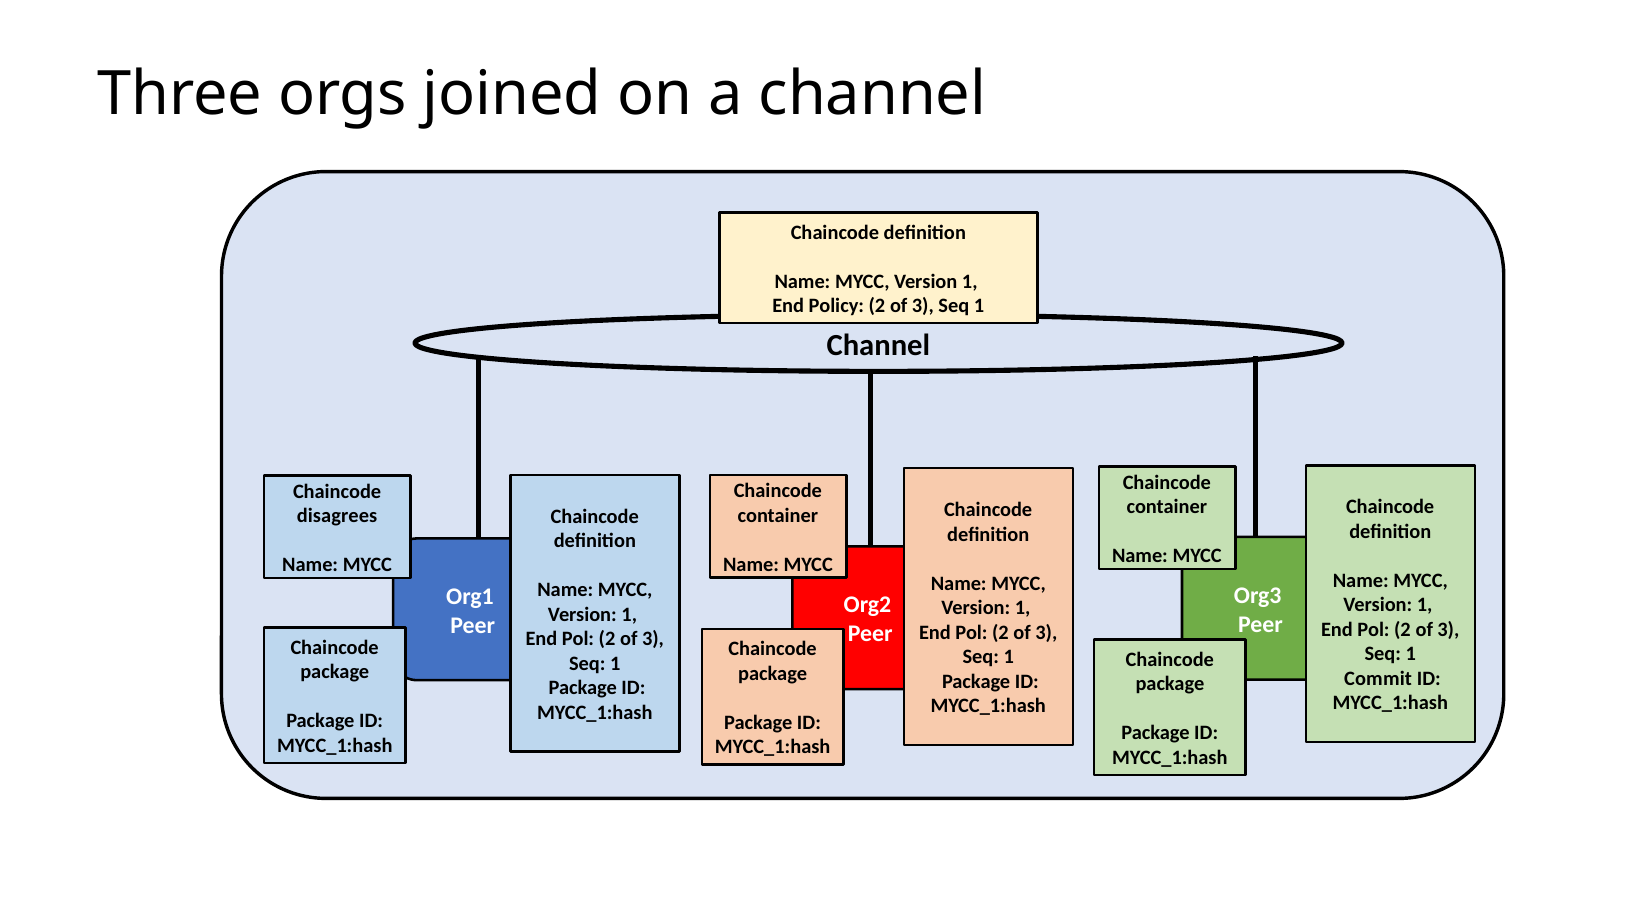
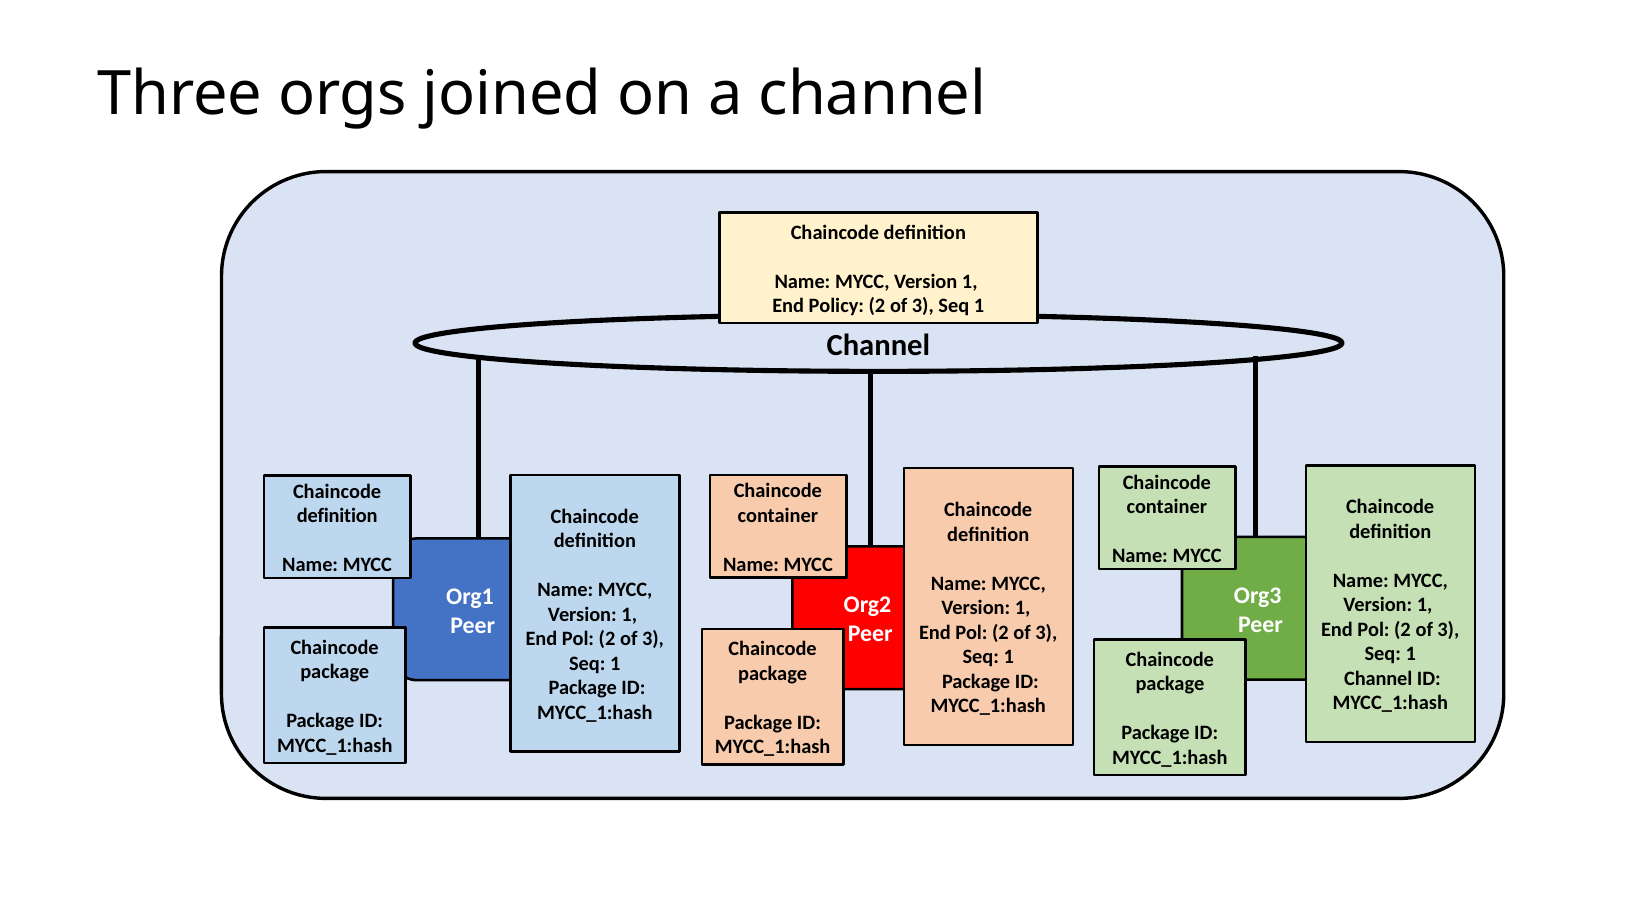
disagrees at (337, 516): disagrees -> definition
Commit at (1378, 679): Commit -> Channel
